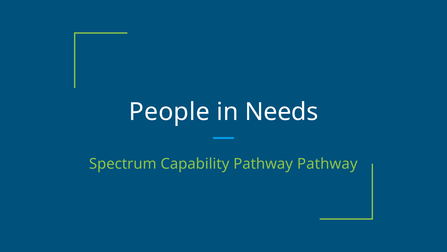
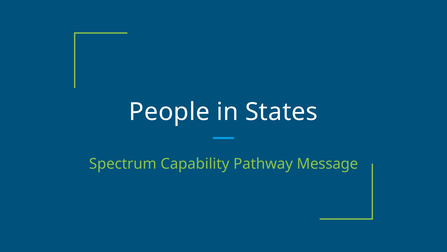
Needs: Needs -> States
Pathway Pathway: Pathway -> Message
